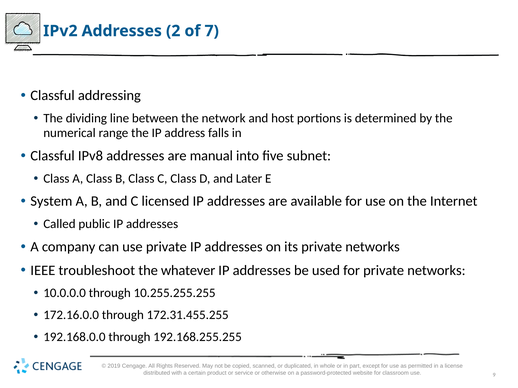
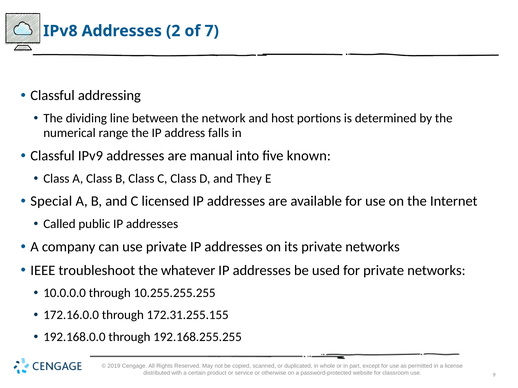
v 2: 2 -> 8
v 8: 8 -> 9
subnet: subnet -> known
Later: Later -> They
System: System -> Special
172.31.455.255: 172.31.455.255 -> 172.31.255.155
